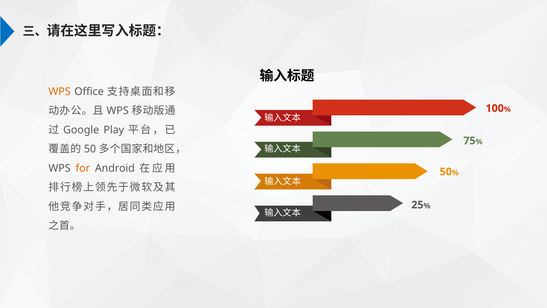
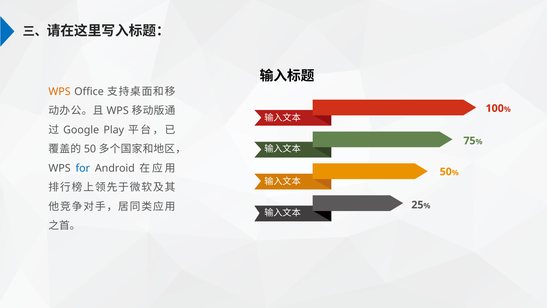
for colour: orange -> blue
